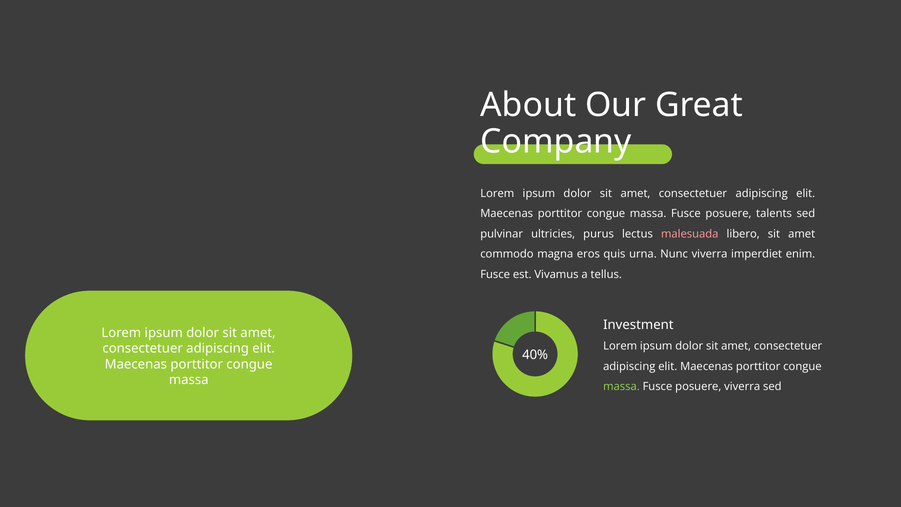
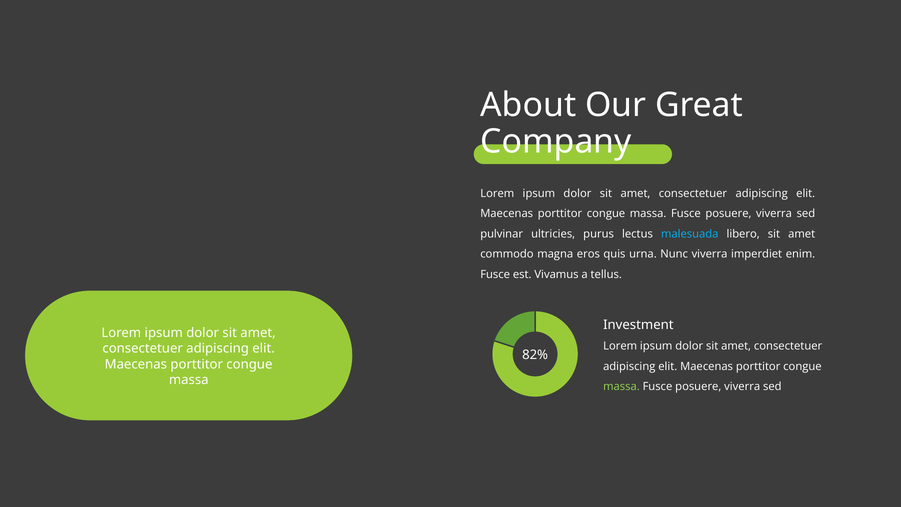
talents at (774, 214): talents -> viverra
malesuada colour: pink -> light blue
40%: 40% -> 82%
